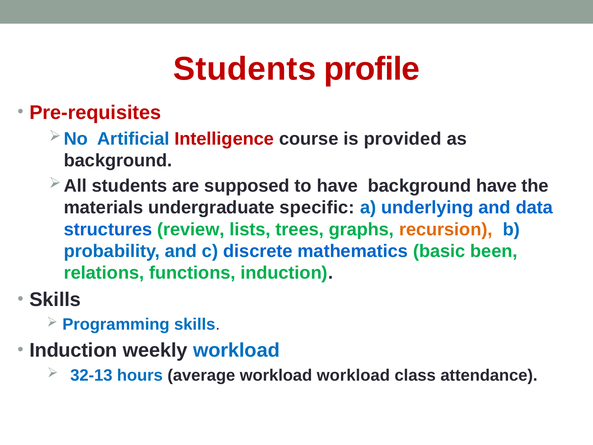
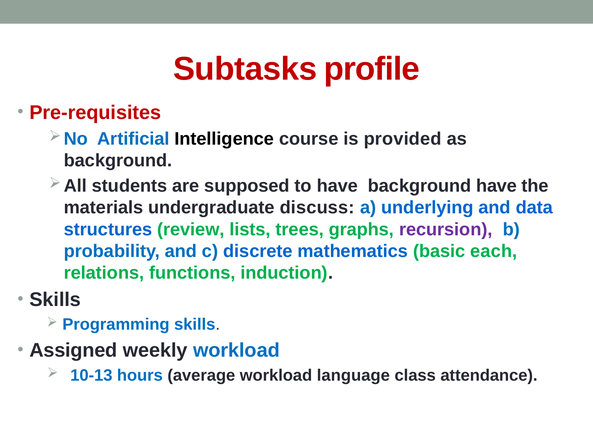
Students at (245, 69): Students -> Subtasks
Intelligence colour: red -> black
specific: specific -> discuss
recursion colour: orange -> purple
been: been -> each
Induction at (73, 350): Induction -> Assigned
32-13: 32-13 -> 10-13
workload workload: workload -> language
